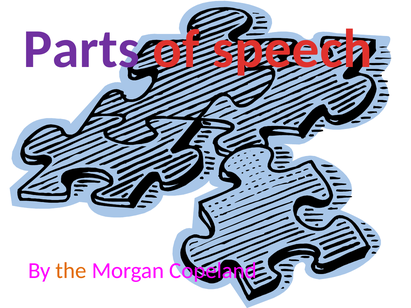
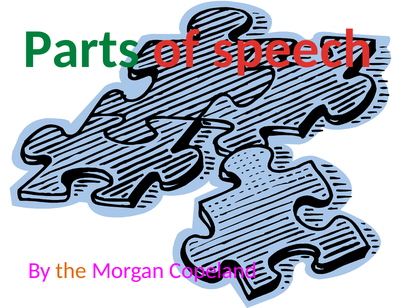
Parts colour: purple -> green
